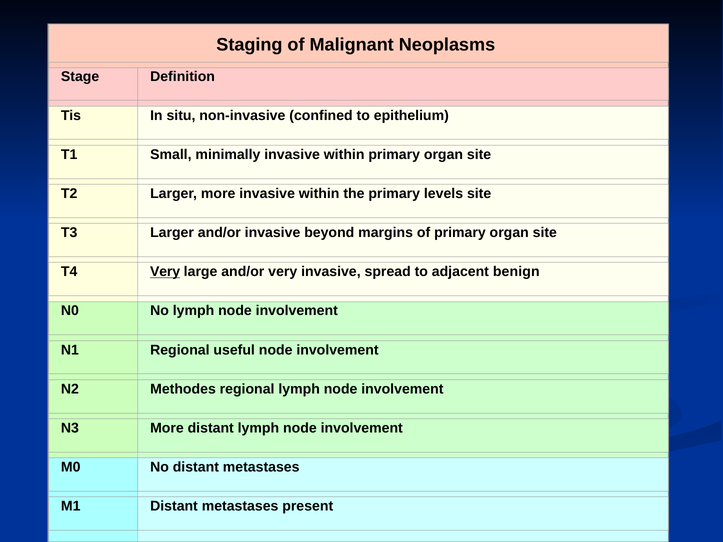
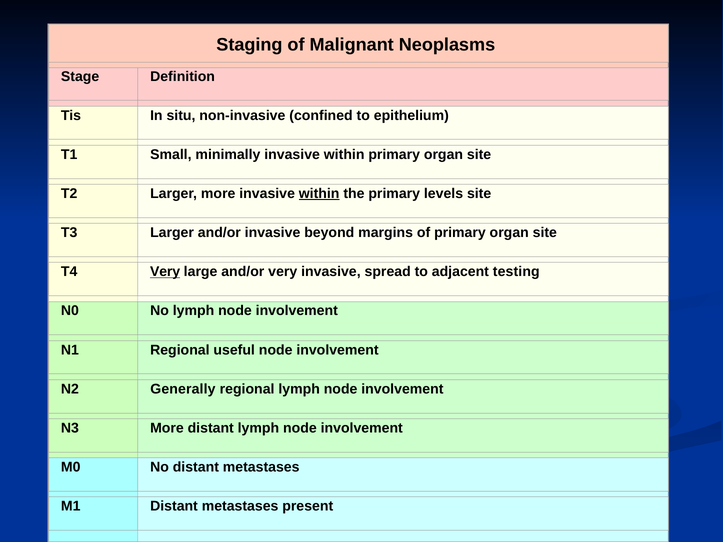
within at (319, 194) underline: none -> present
benign: benign -> testing
Methodes: Methodes -> Generally
